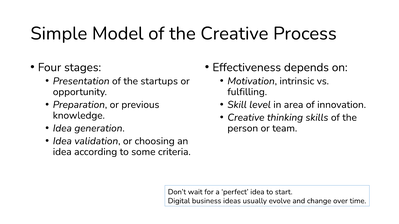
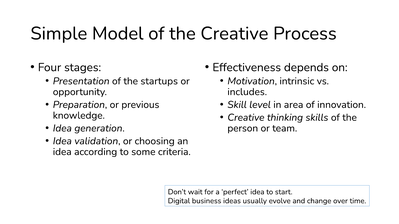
fulfilling: fulfilling -> includes
